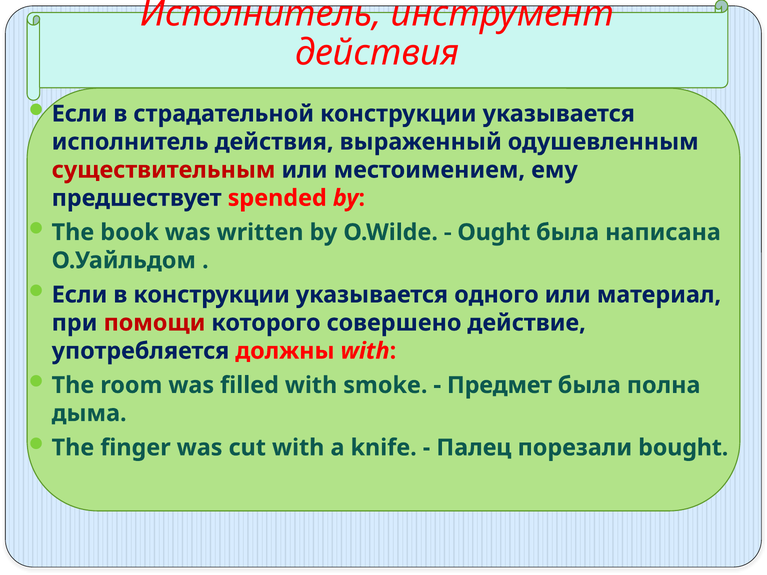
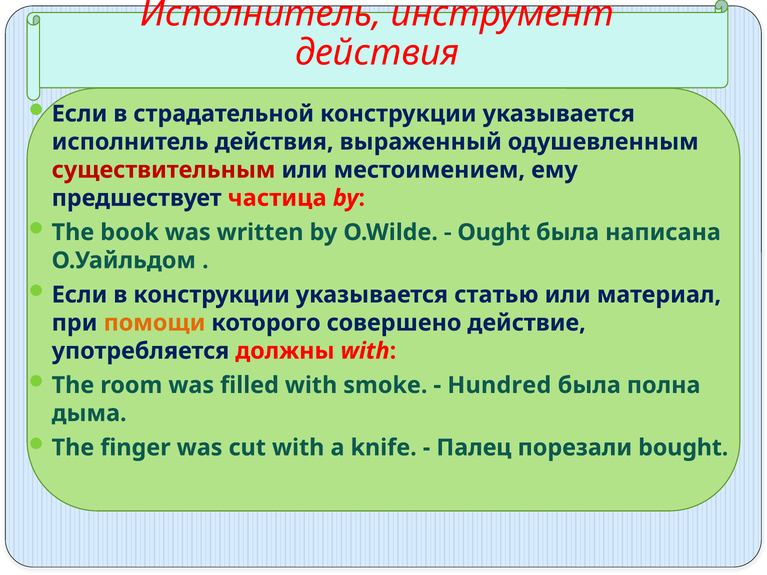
spended: spended -> частица
одного: одного -> статью
помощи colour: red -> orange
Предмет: Предмет -> Hundred
